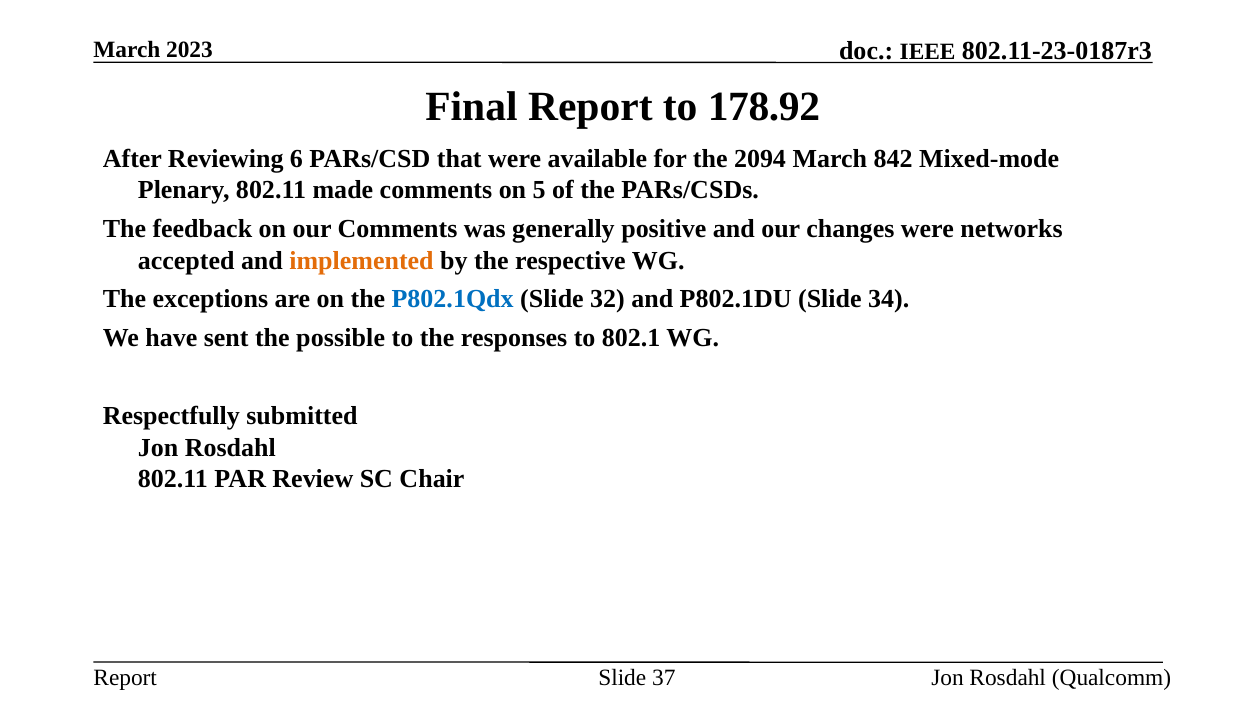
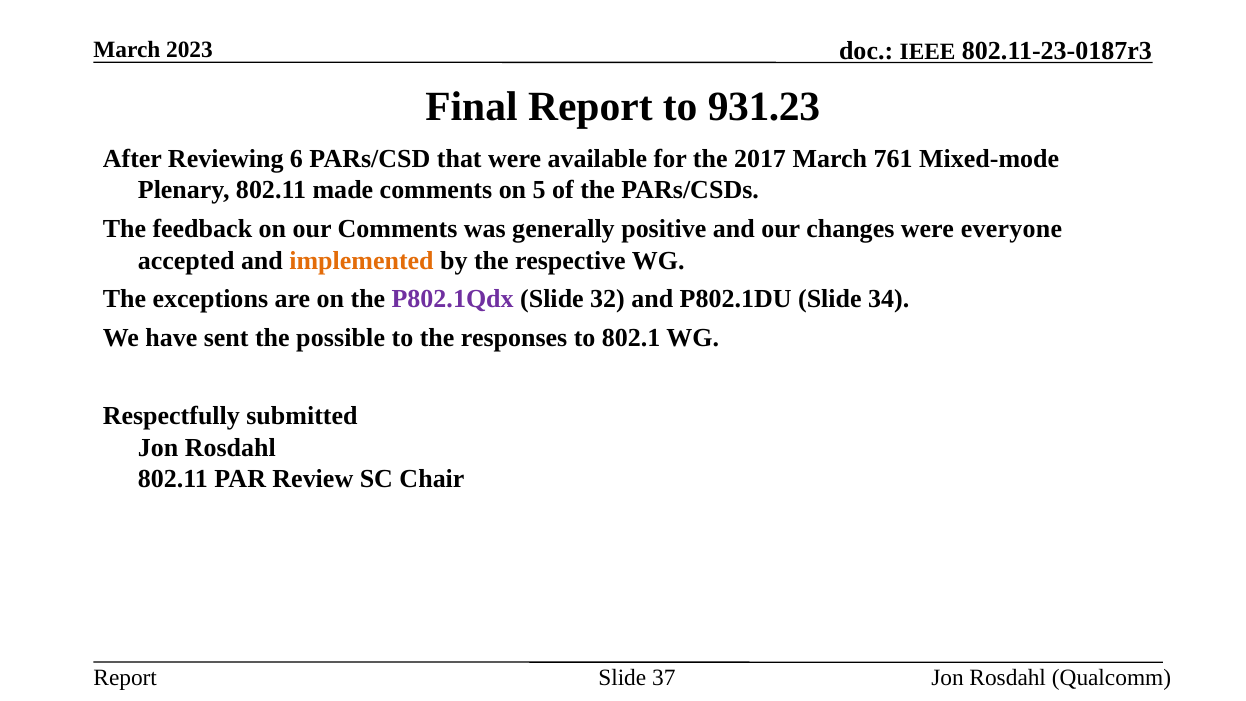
178.92: 178.92 -> 931.23
2094: 2094 -> 2017
842: 842 -> 761
networks: networks -> everyone
P802.1Qdx colour: blue -> purple
